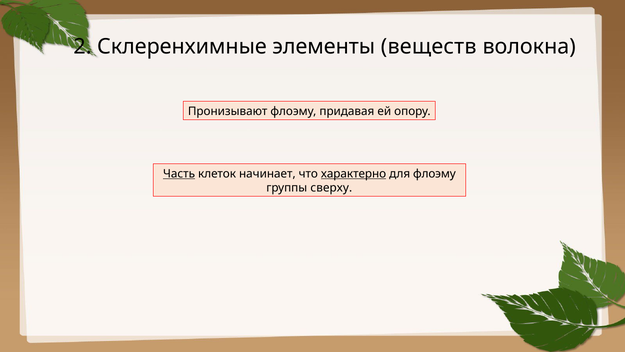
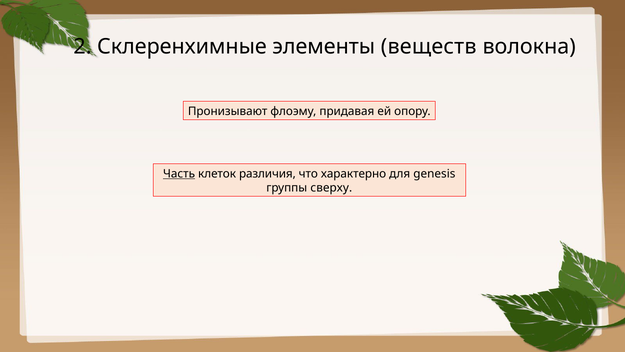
начинает: начинает -> различия
характерно underline: present -> none
для флоэму: флоэму -> genesis
